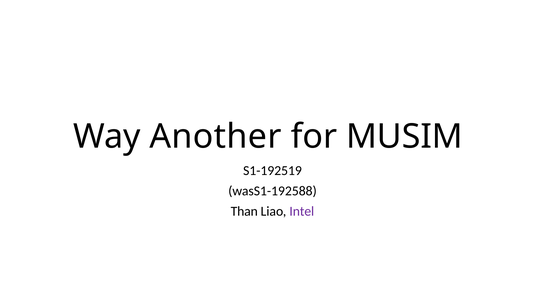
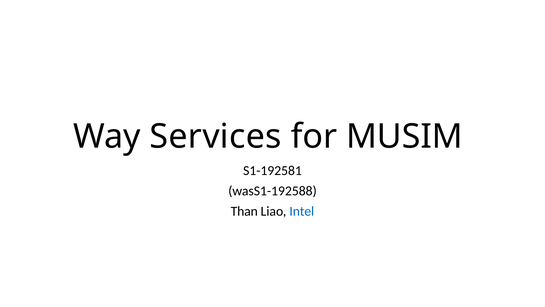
Another: Another -> Services
S1-192519: S1-192519 -> S1-192581
Intel colour: purple -> blue
